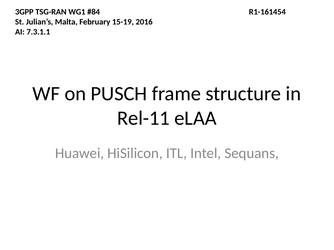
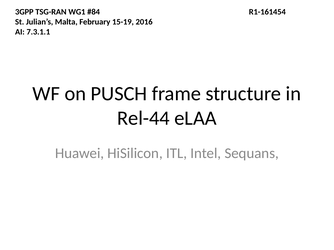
Rel-11: Rel-11 -> Rel-44
